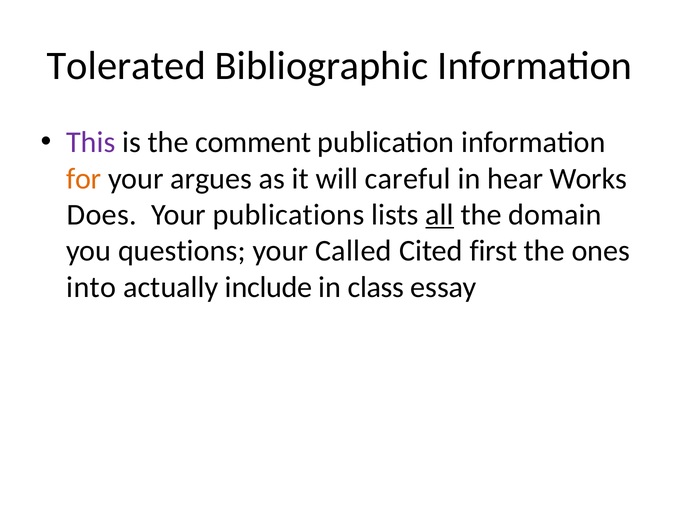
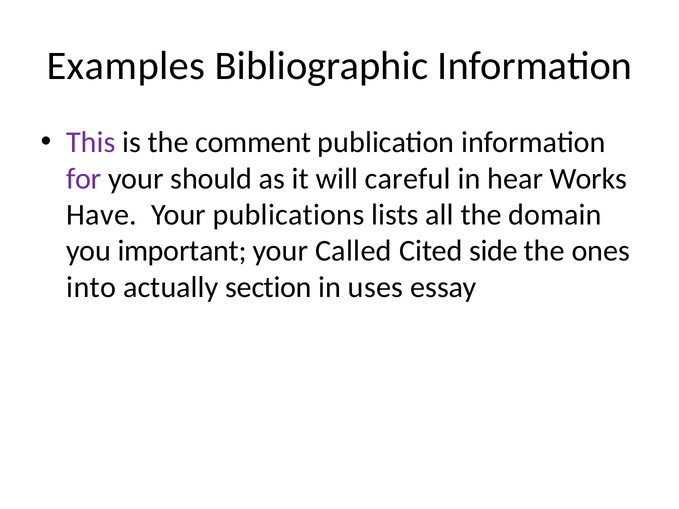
Tolerated: Tolerated -> Examples
for colour: orange -> purple
argues: argues -> should
Does: Does -> Have
all underline: present -> none
questions: questions -> important
first: first -> side
include: include -> section
class: class -> uses
